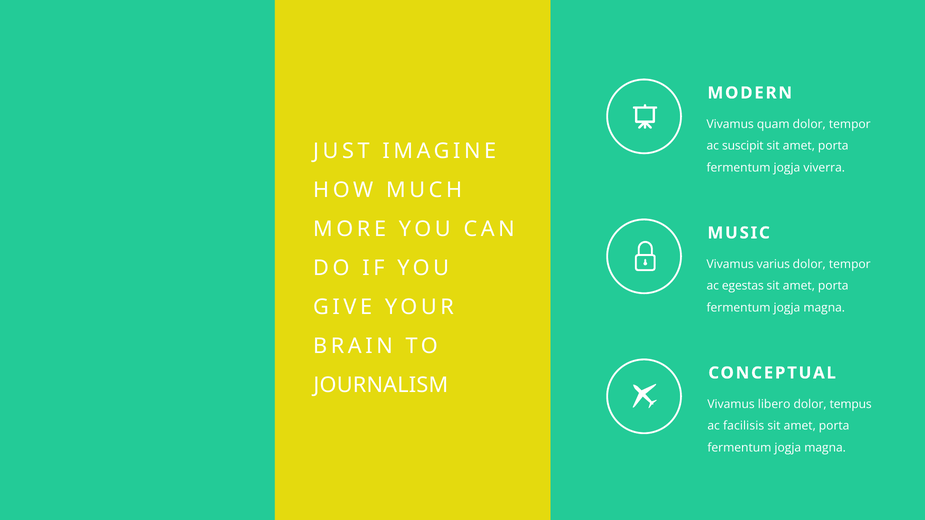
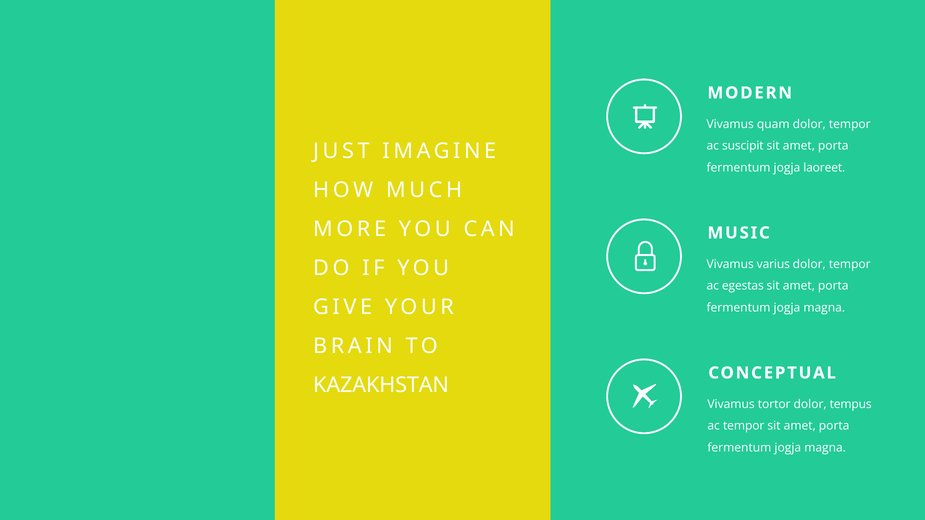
viverra: viverra -> laoreet
JOURNALISM: JOURNALISM -> KAZAKHSTAN
libero: libero -> tortor
ac facilisis: facilisis -> tempor
